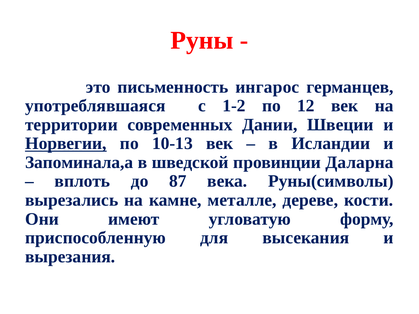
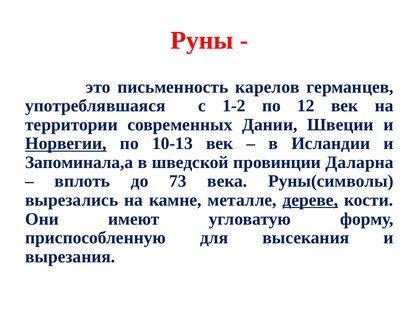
ингарос: ингарос -> карелов
87: 87 -> 73
дереве underline: none -> present
